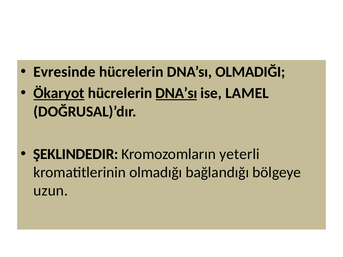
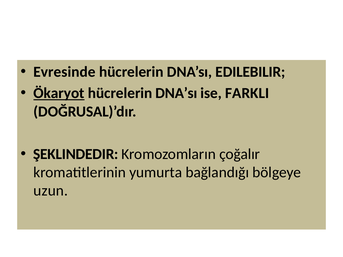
OLMADIĞI: OLMADIĞI -> EDILEBILIR
DNA’sı at (176, 93) underline: present -> none
LAMEL: LAMEL -> FARKLI
yeterli: yeterli -> çoğalır
olmadığı: olmadığı -> yumurta
